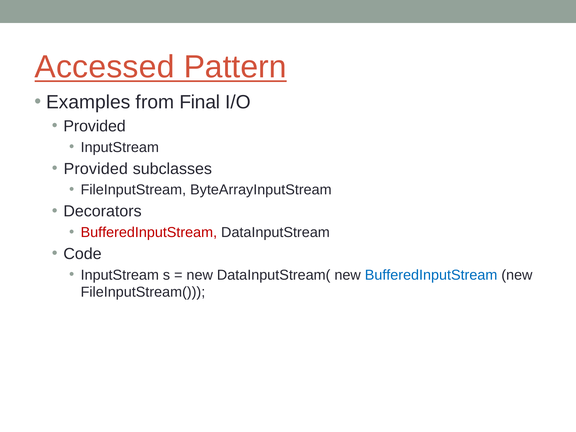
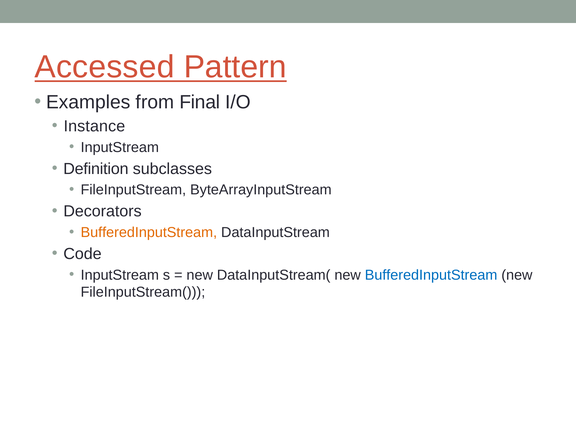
Provided at (95, 126): Provided -> Instance
Provided at (96, 169): Provided -> Definition
BufferedInputStream at (149, 232) colour: red -> orange
